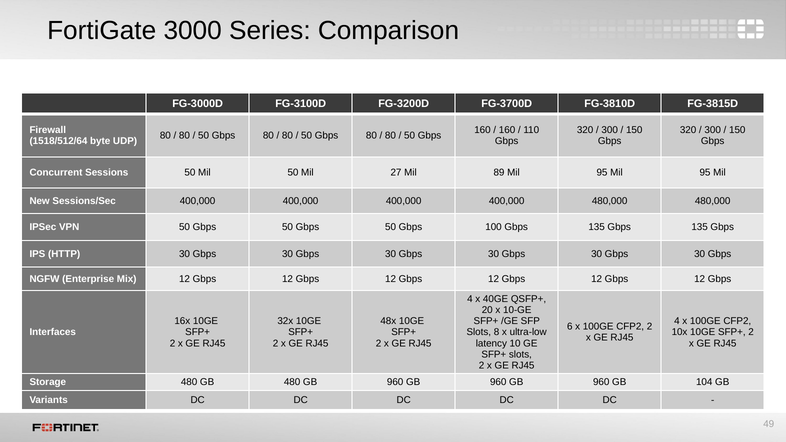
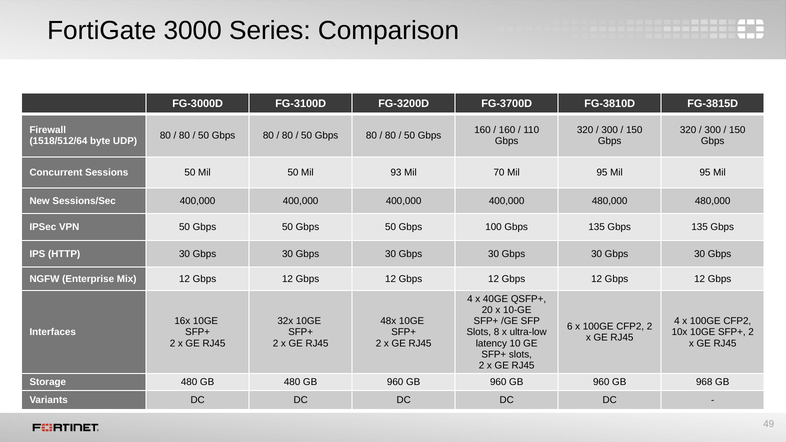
27: 27 -> 93
89: 89 -> 70
104: 104 -> 968
